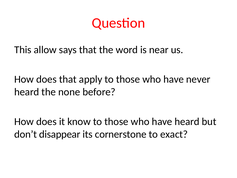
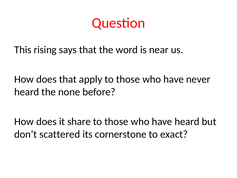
allow: allow -> rising
know: know -> share
disappear: disappear -> scattered
